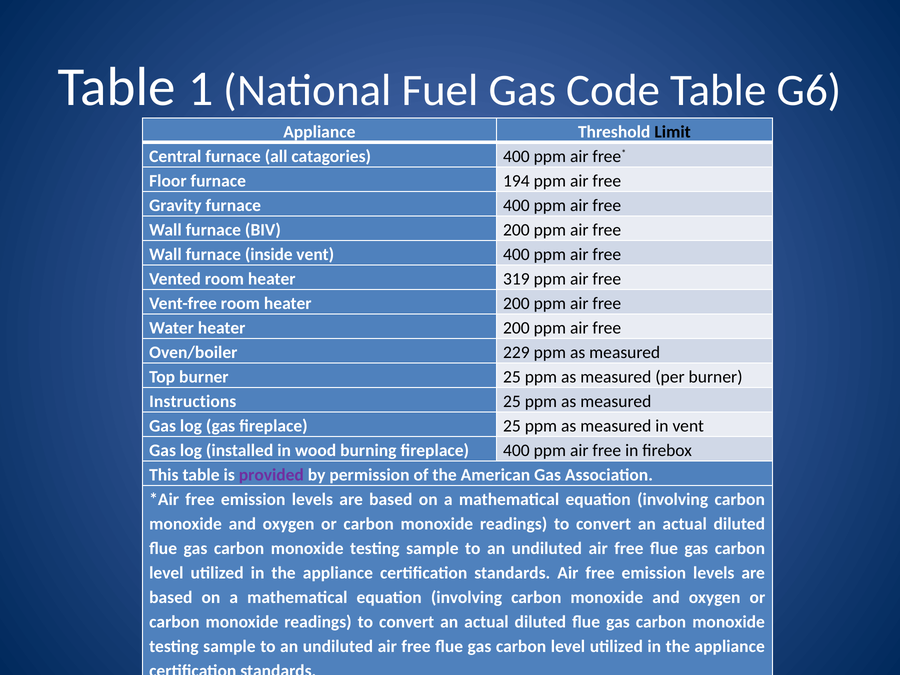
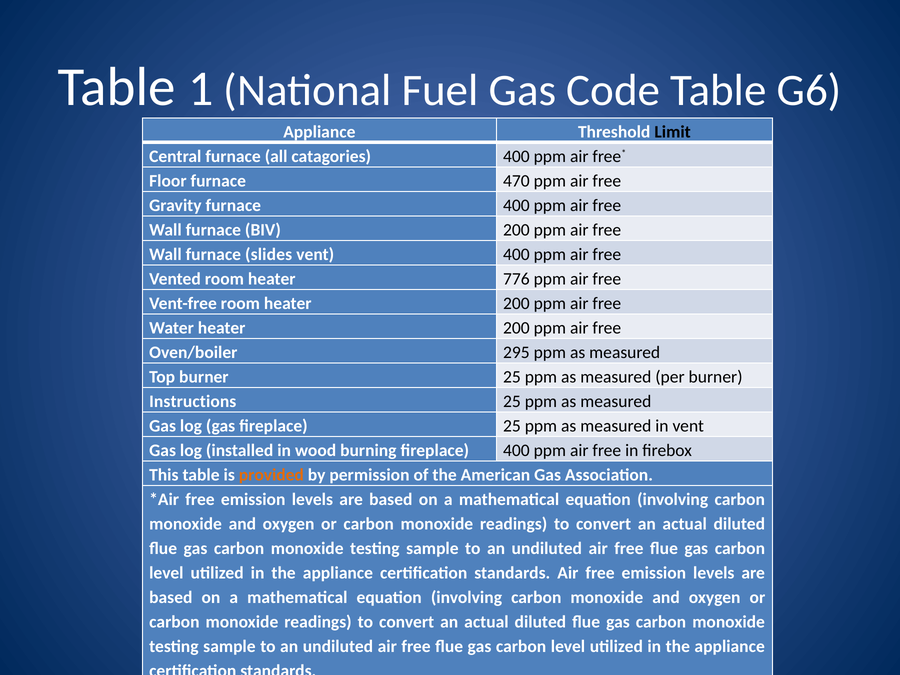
194: 194 -> 470
inside: inside -> slides
319: 319 -> 776
229: 229 -> 295
provided colour: purple -> orange
